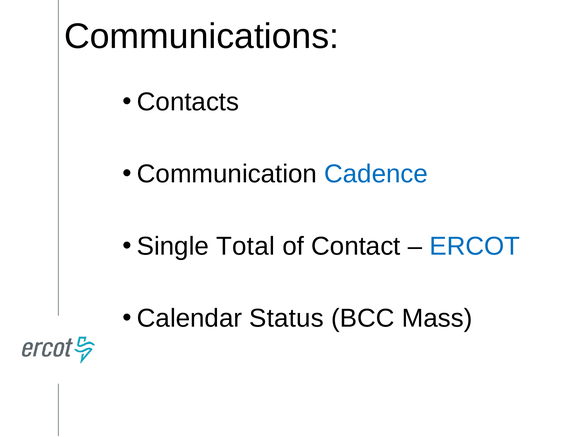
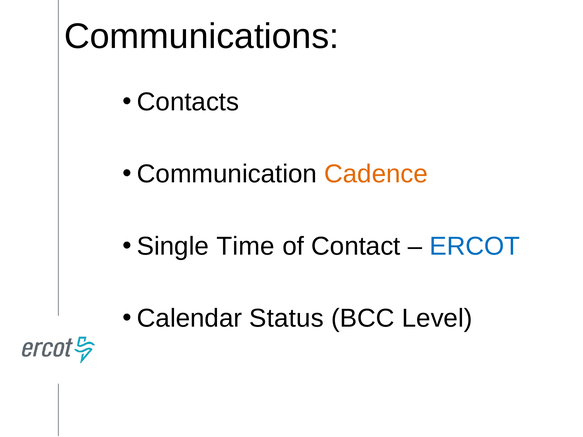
Cadence colour: blue -> orange
Total: Total -> Time
Mass: Mass -> Level
